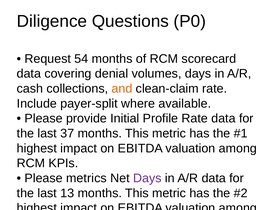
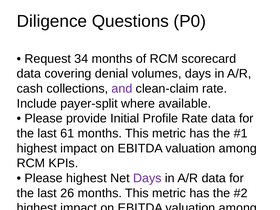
54: 54 -> 34
and colour: orange -> purple
37: 37 -> 61
Please metrics: metrics -> highest
13: 13 -> 26
